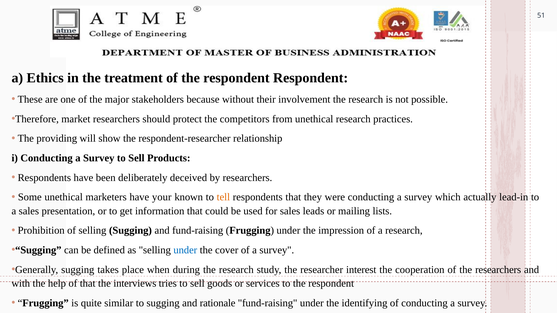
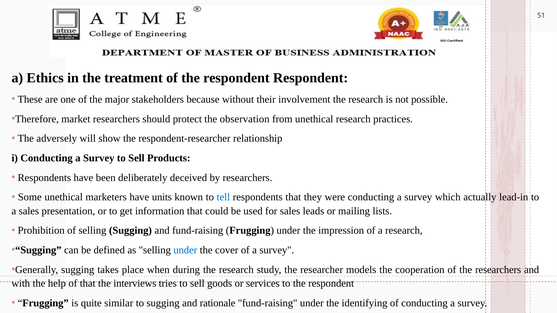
competitors: competitors -> observation
providing: providing -> adversely
your: your -> units
tell colour: orange -> blue
interest: interest -> models
